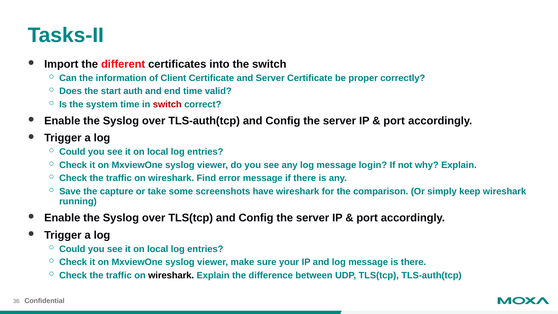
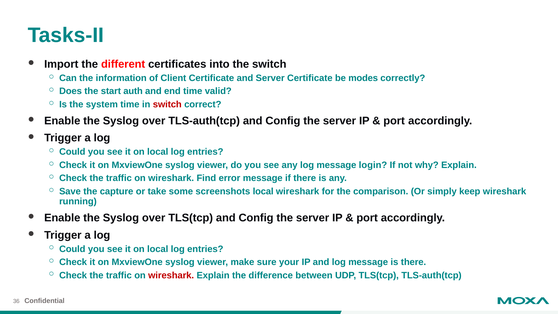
proper: proper -> modes
screenshots have: have -> local
wireshark at (171, 275) colour: black -> red
